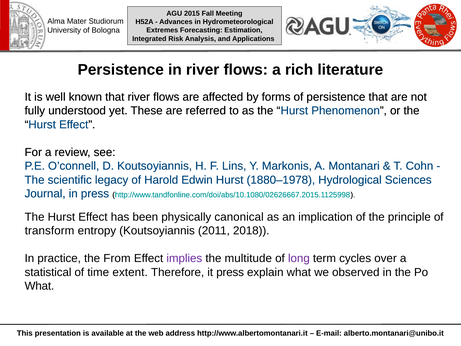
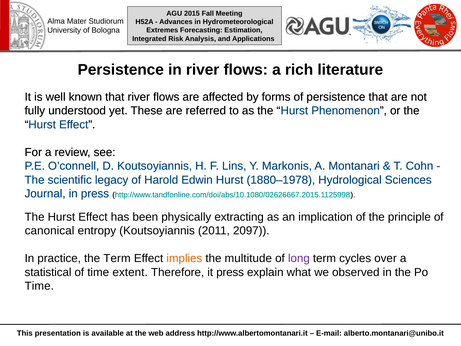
canonical: canonical -> extracting
transform: transform -> canonical
2018: 2018 -> 2097
the From: From -> Term
implies colour: purple -> orange
What at (39, 286): What -> Time
